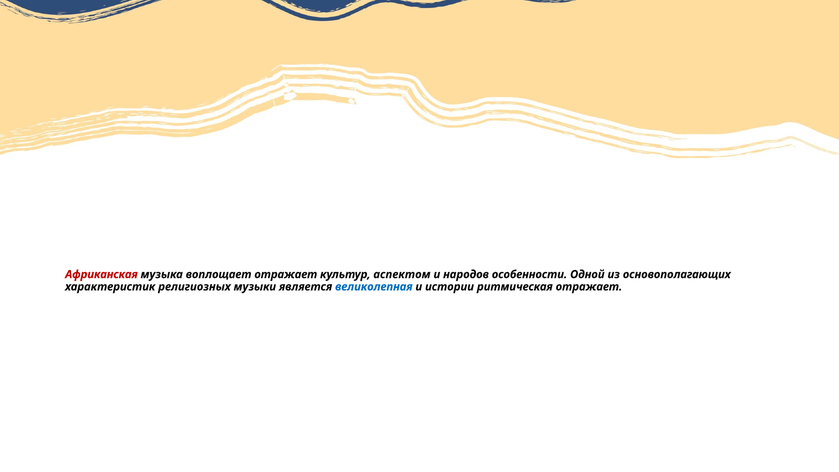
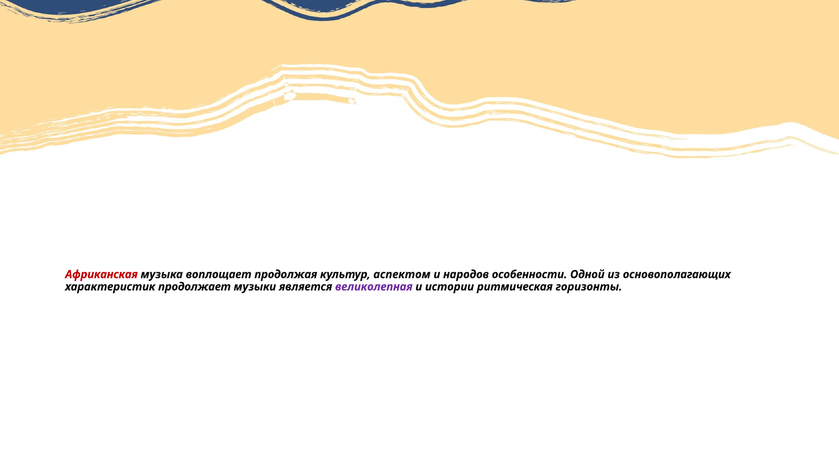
воплощает отражает: отражает -> продолжая
религиозных: религиозных -> продолжает
великолепная colour: blue -> purple
ритмическая отражает: отражает -> горизонты
